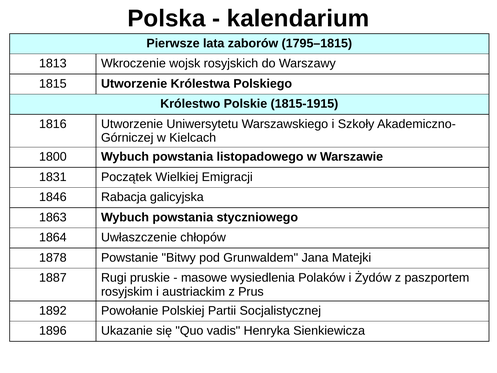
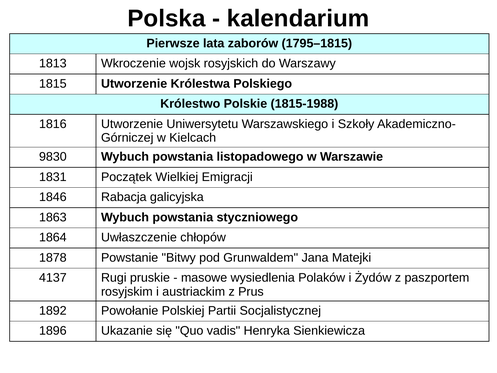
1815-1915: 1815-1915 -> 1815-1988
1800: 1800 -> 9830
1887: 1887 -> 4137
